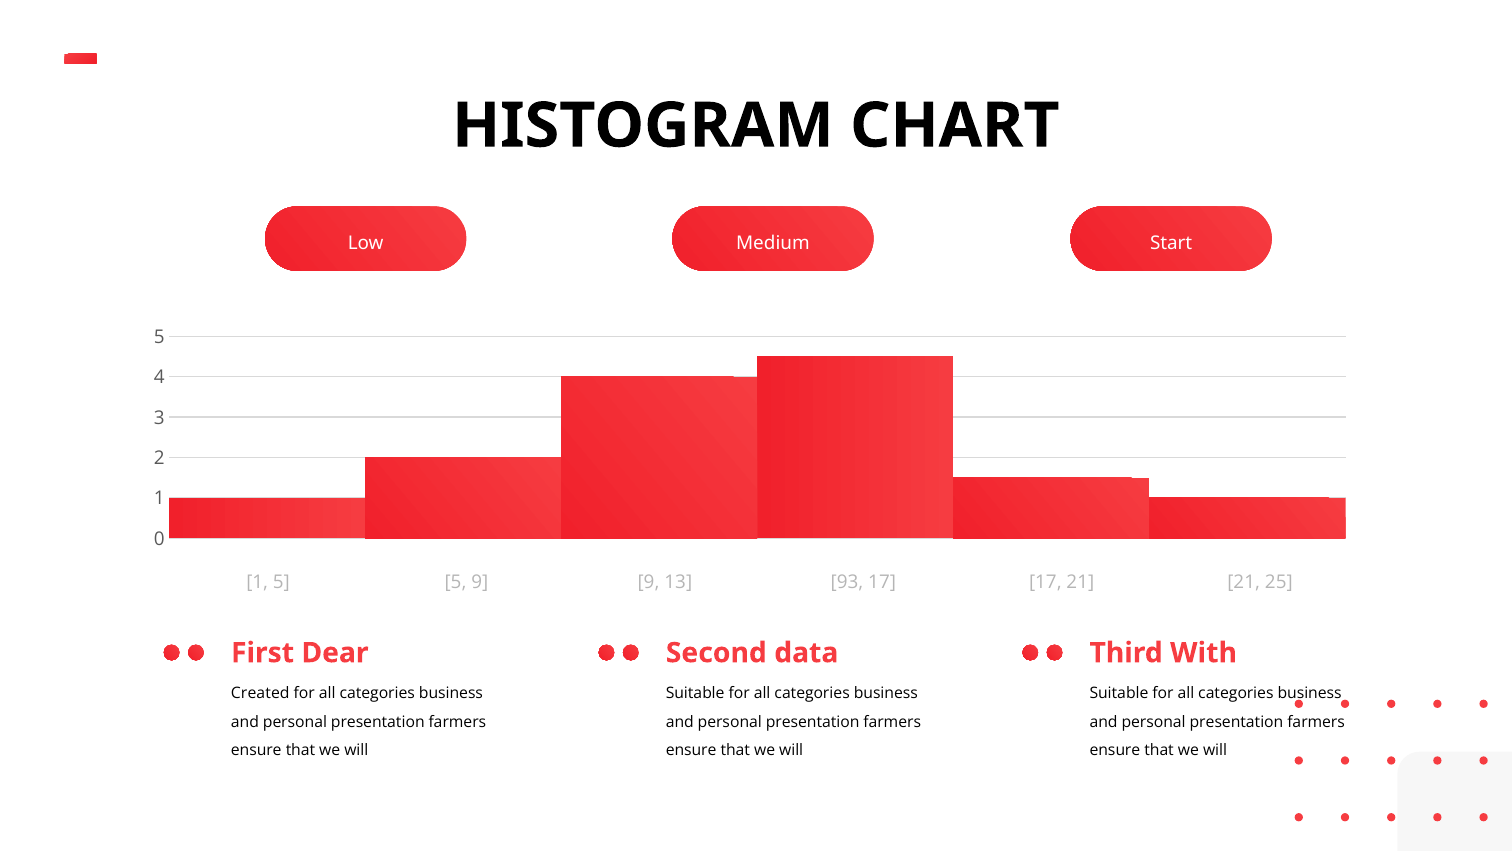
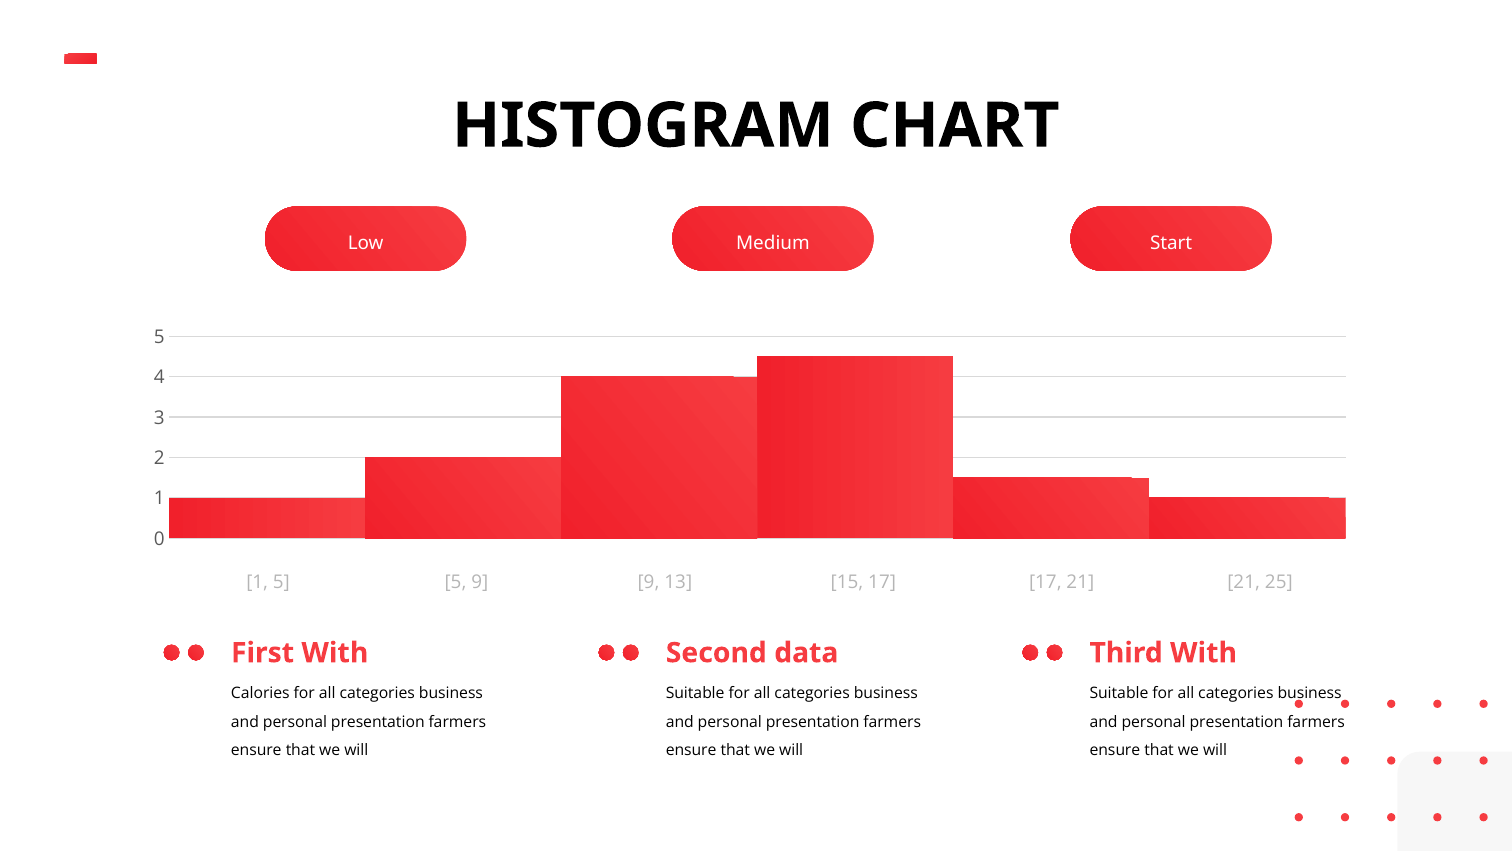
93: 93 -> 15
First Dear: Dear -> With
Created: Created -> Calories
